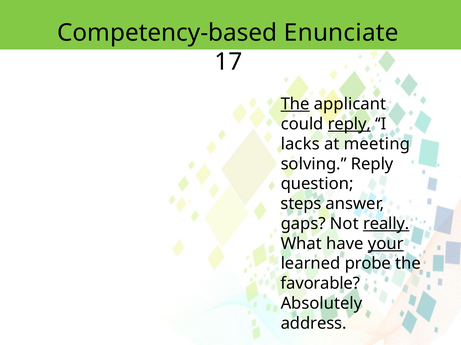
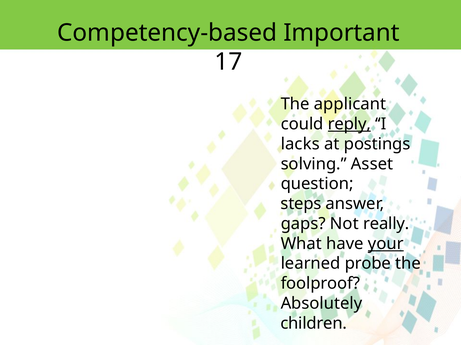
Enunciate: Enunciate -> Important
The at (295, 104) underline: present -> none
meeting: meeting -> postings
solving Reply: Reply -> Asset
really underline: present -> none
favorable: favorable -> foolproof
address: address -> children
